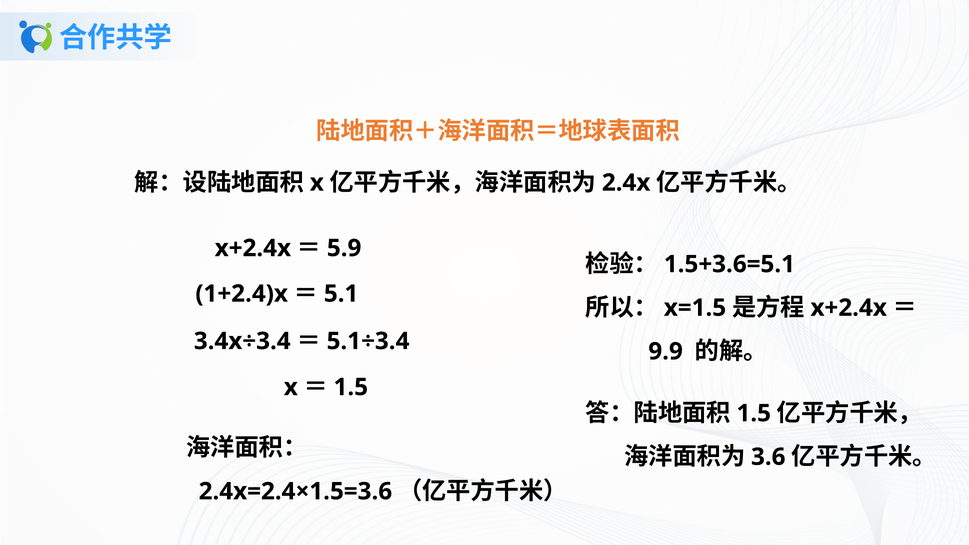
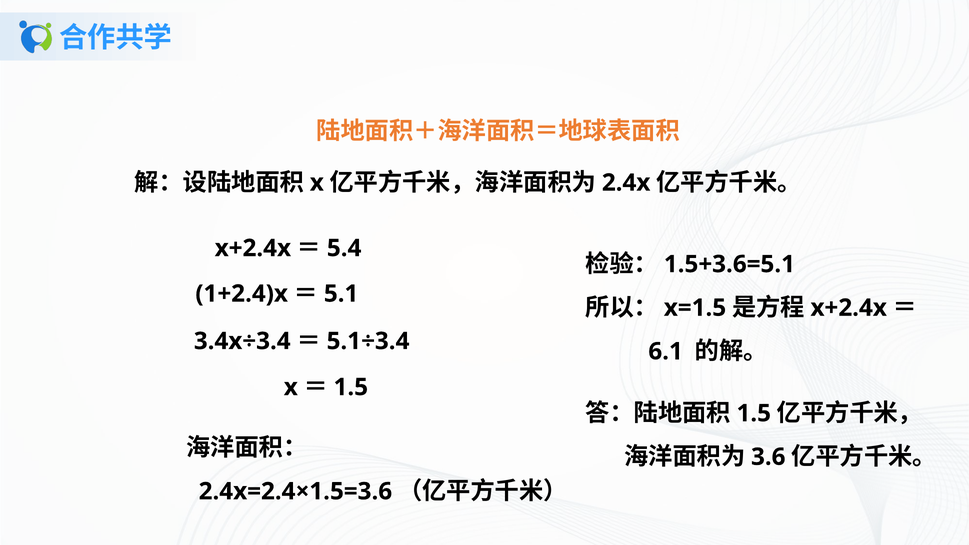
5.9: 5.9 -> 5.4
9.9: 9.9 -> 6.1
